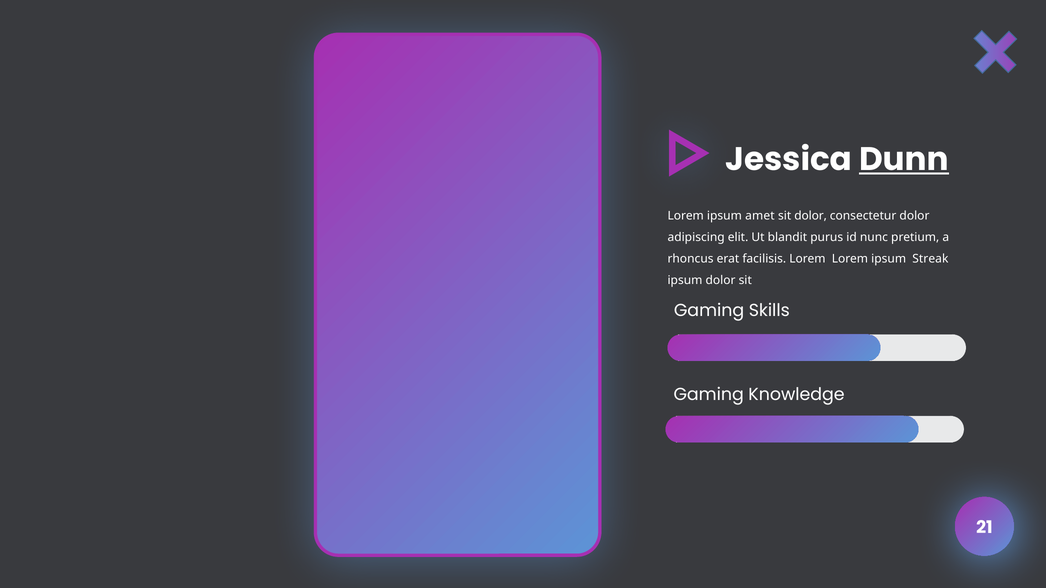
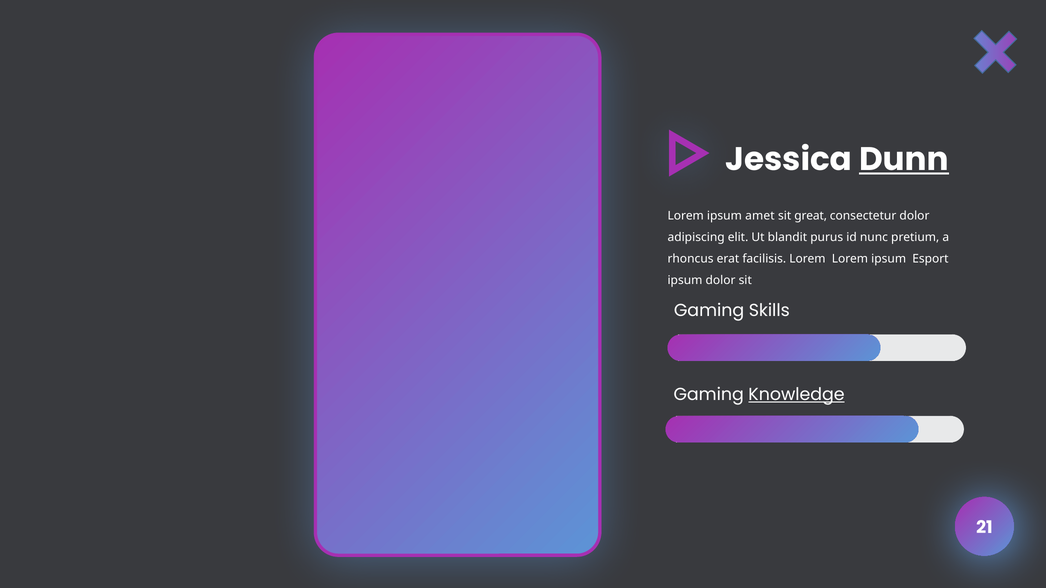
sit dolor: dolor -> great
Streak: Streak -> Esport
Knowledge underline: none -> present
